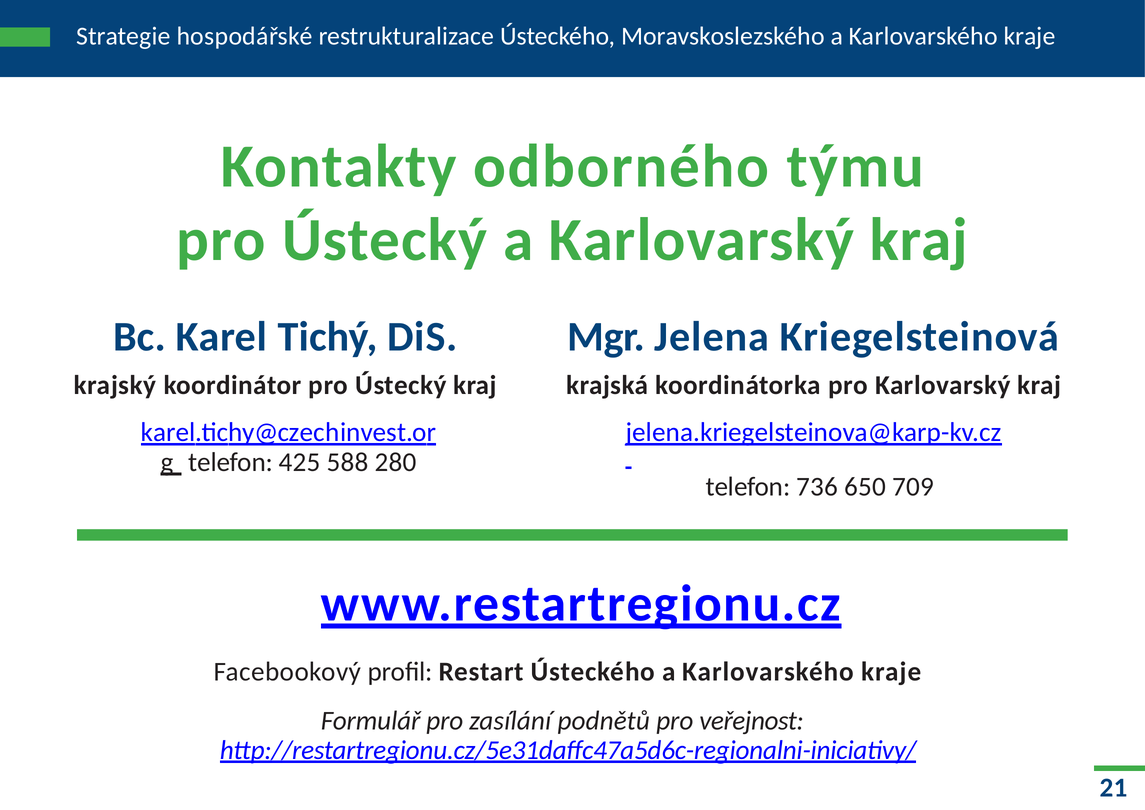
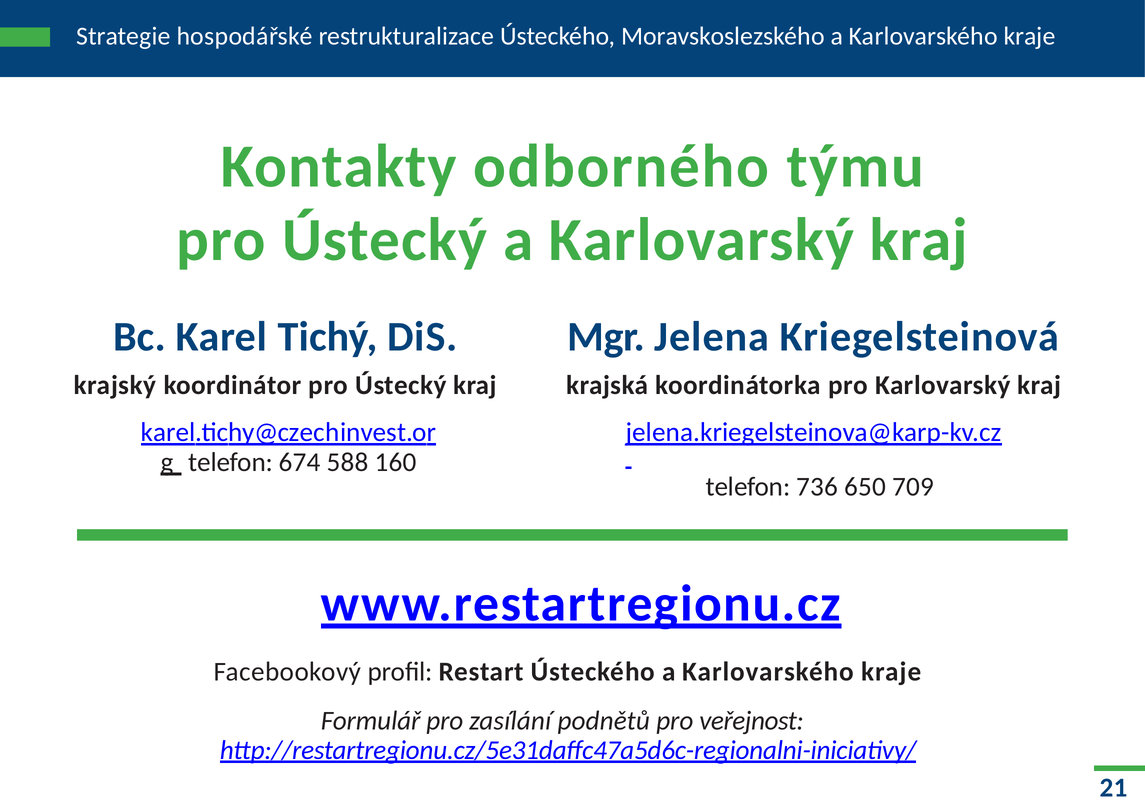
425: 425 -> 674
280: 280 -> 160
